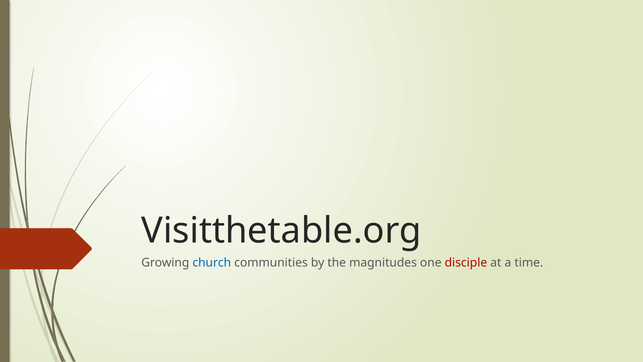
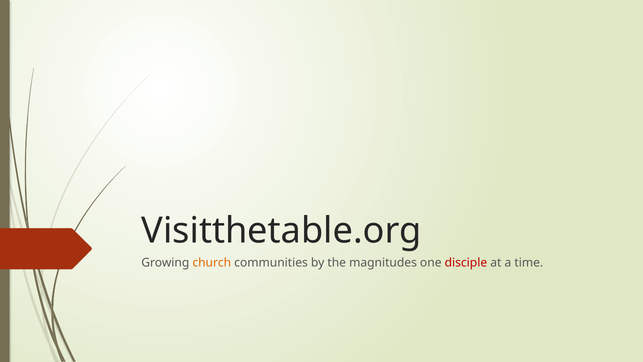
church colour: blue -> orange
